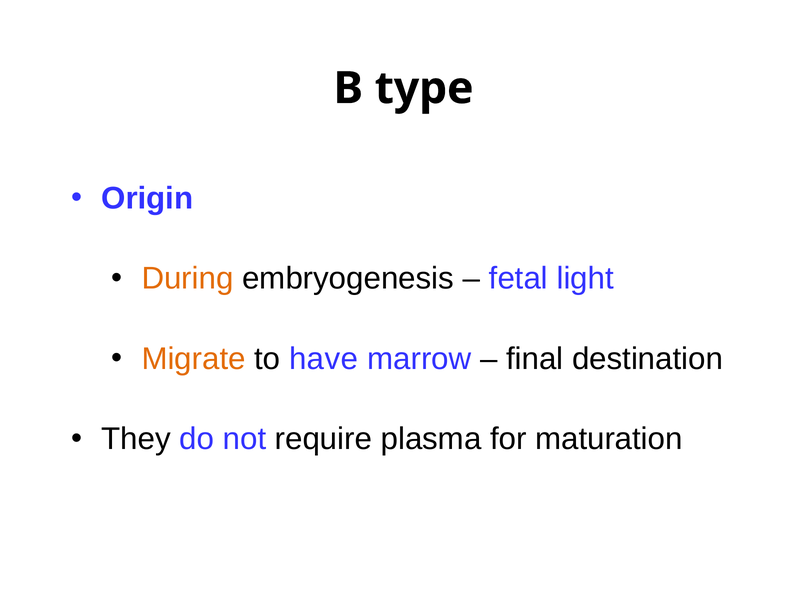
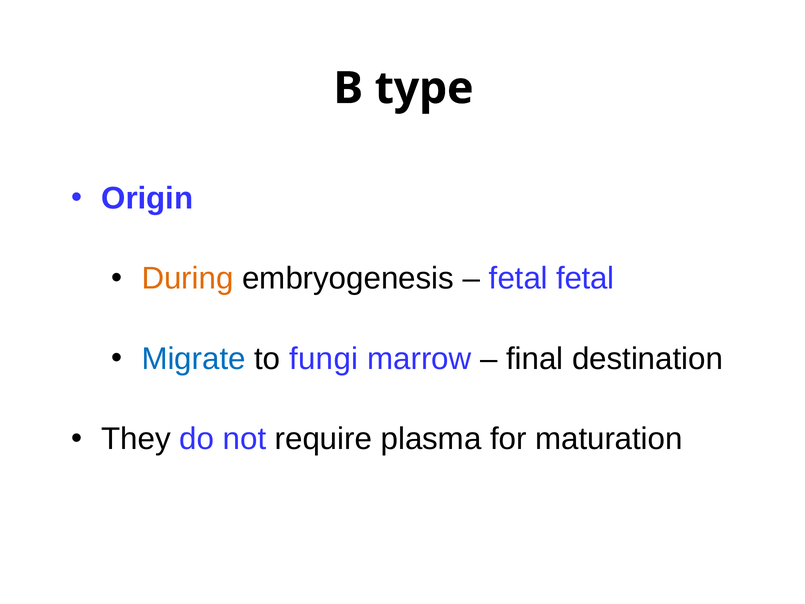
fetal light: light -> fetal
Migrate colour: orange -> blue
have: have -> fungi
